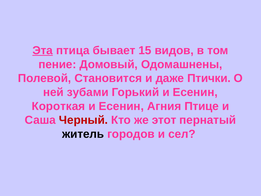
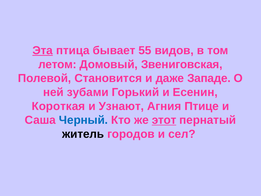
15: 15 -> 55
пение: пение -> летом
Одомашнены: Одомашнены -> Звениговская
Птички: Птички -> Западе
Есенин at (121, 106): Есенин -> Узнают
Черный colour: red -> blue
этот underline: none -> present
